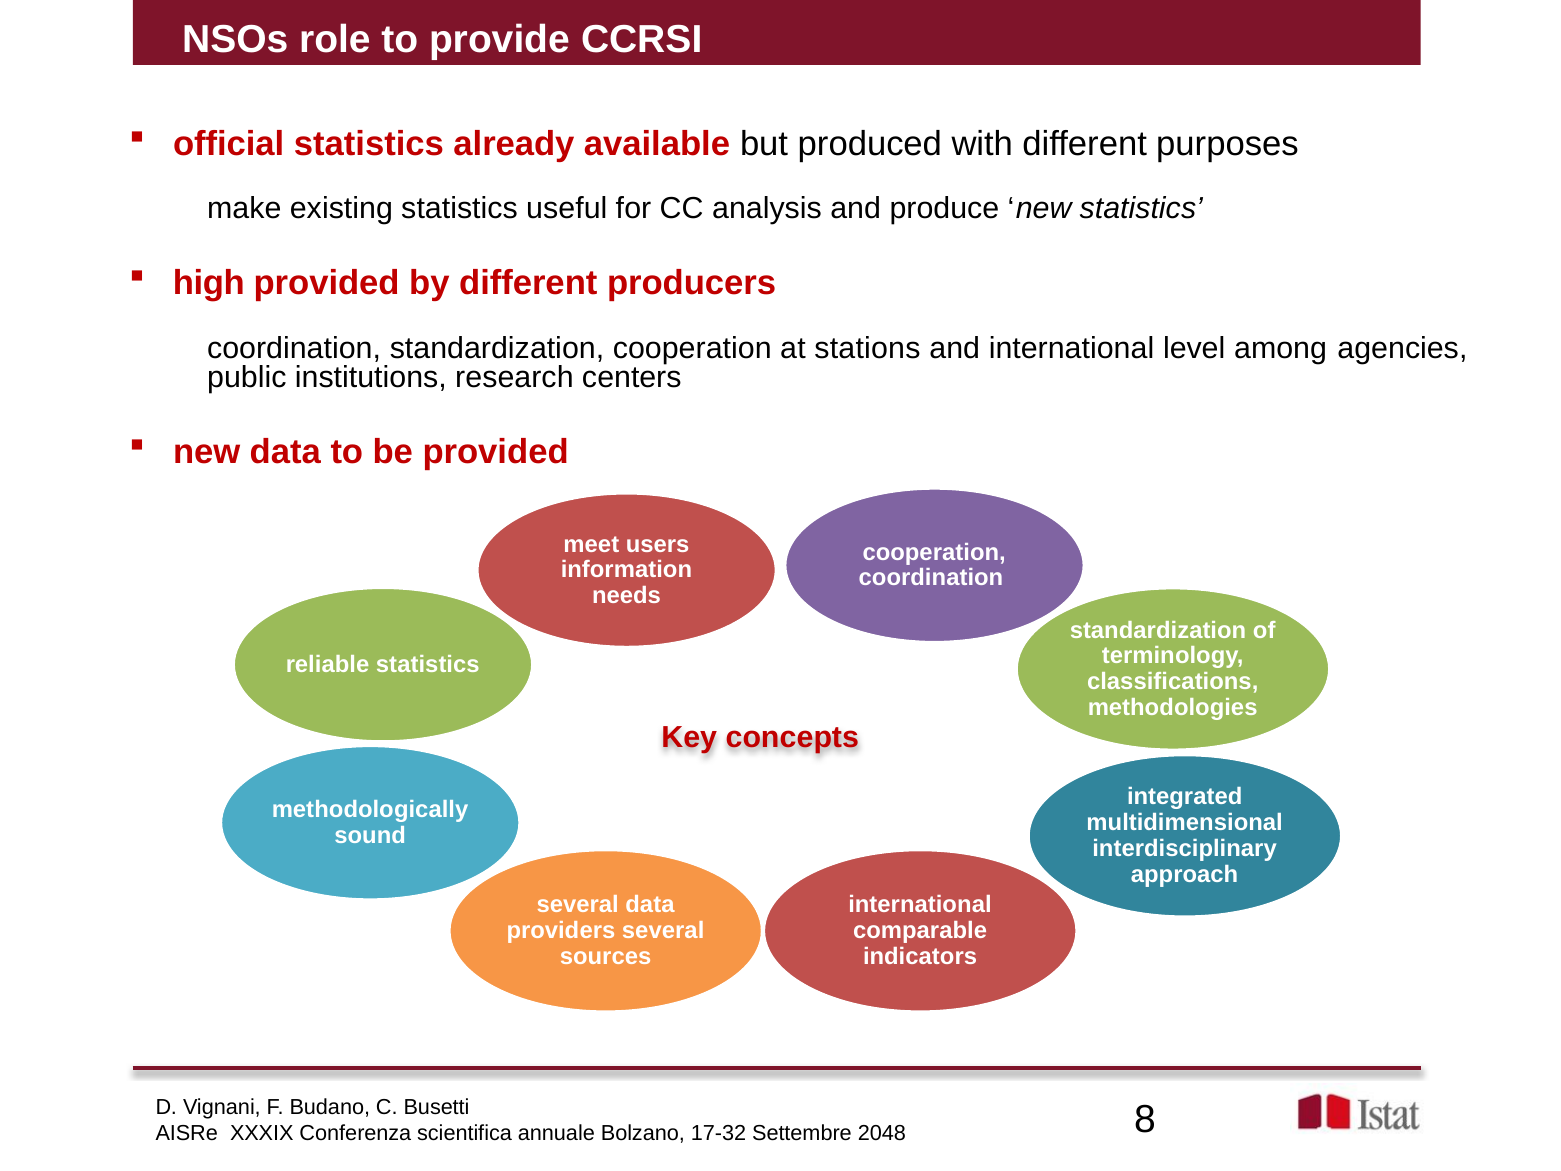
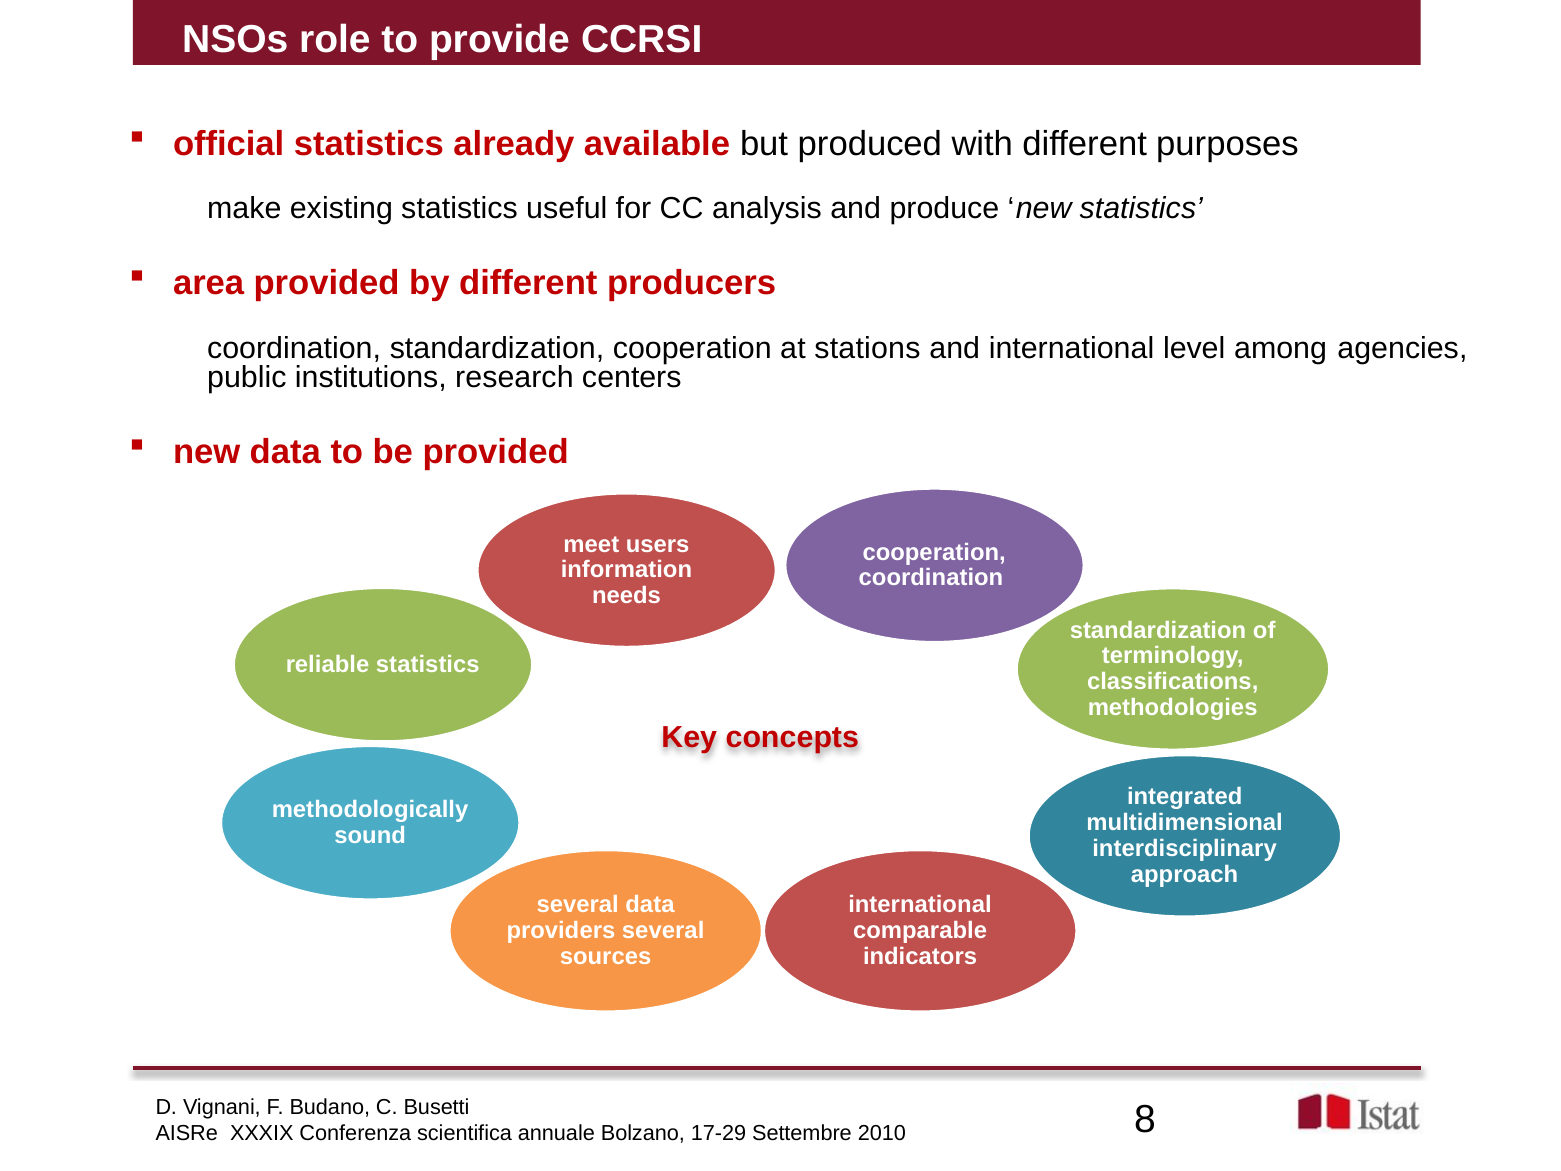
high: high -> area
17-32: 17-32 -> 17-29
2048: 2048 -> 2010
